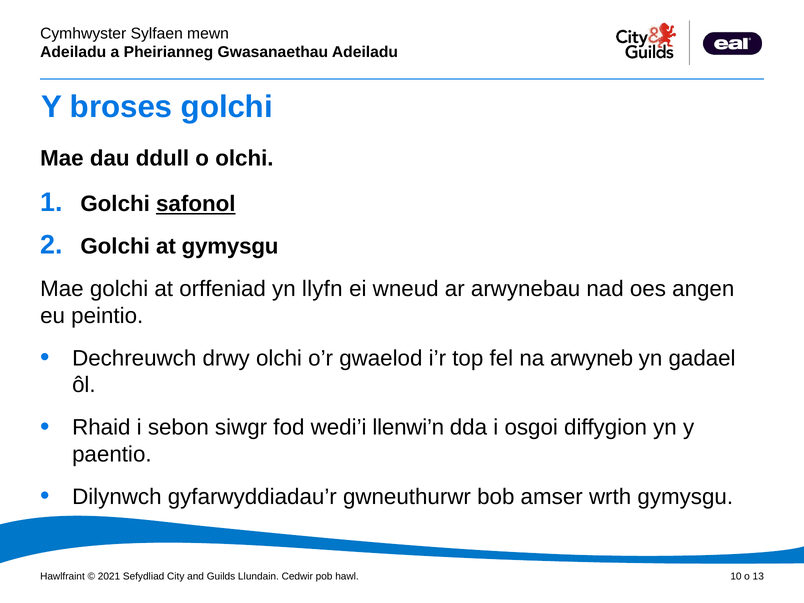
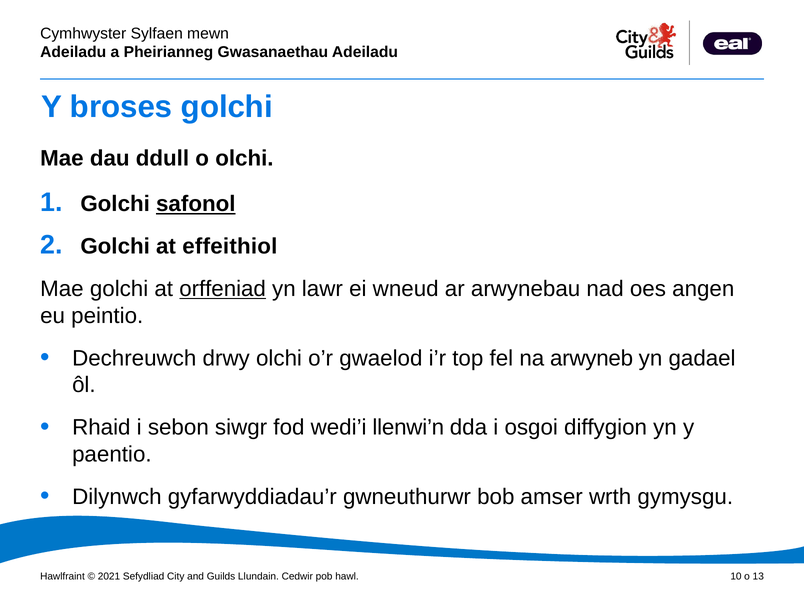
at gymysgu: gymysgu -> effeithiol
orffeniad underline: none -> present
llyfn: llyfn -> lawr
